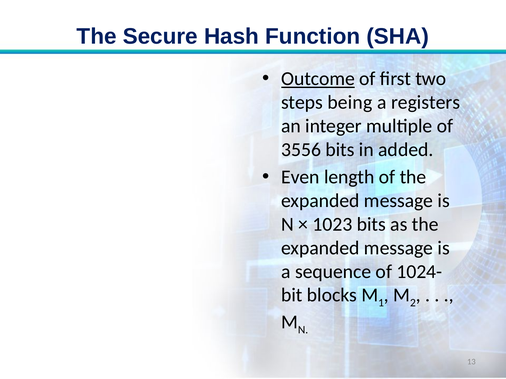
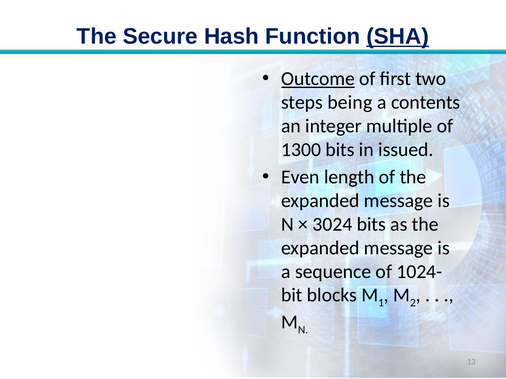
SHA underline: none -> present
registers: registers -> contents
3556: 3556 -> 1300
added: added -> issued
1023: 1023 -> 3024
